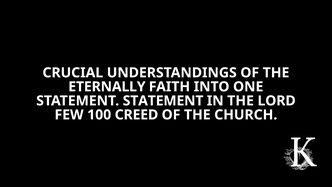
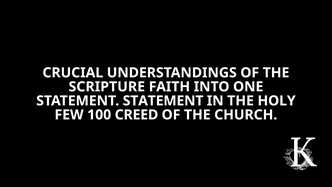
ETERNALLY: ETERNALLY -> SCRIPTURE
LORD: LORD -> HOLY
